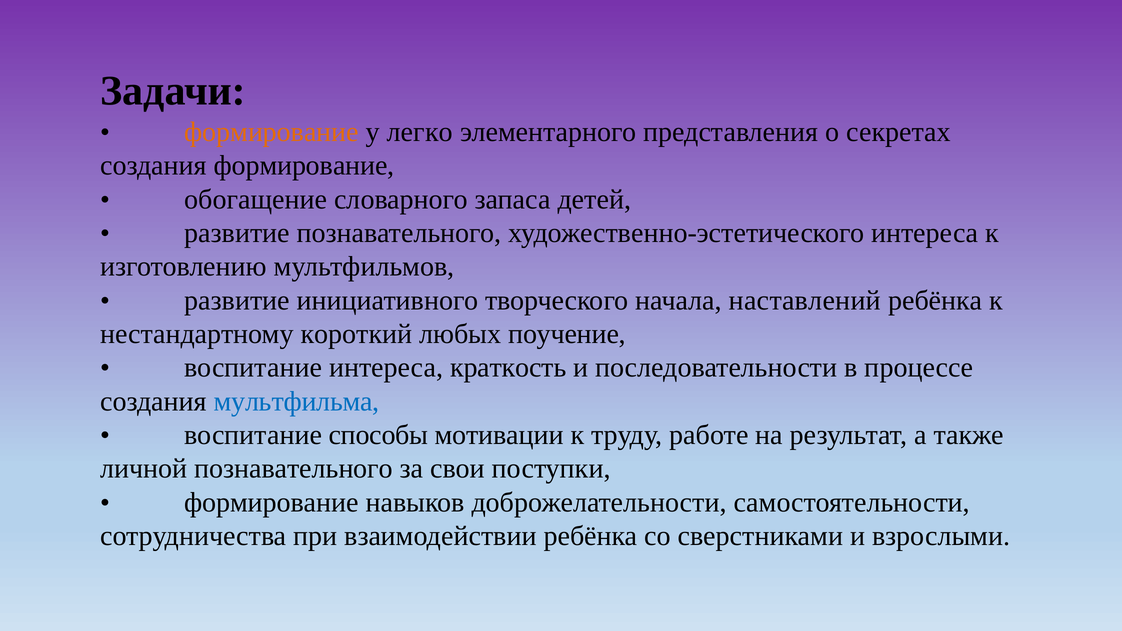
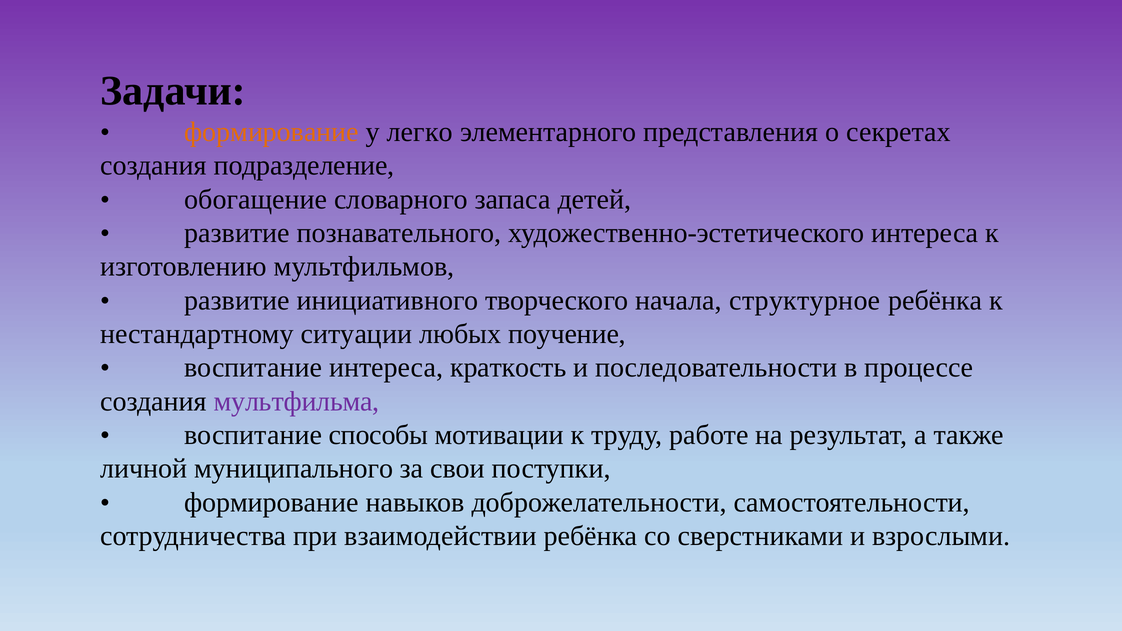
создания формирование: формирование -> подразделение
наставлений: наставлений -> структурное
короткий: короткий -> ситуации
мультфильма colour: blue -> purple
личной познавательного: познавательного -> муниципального
